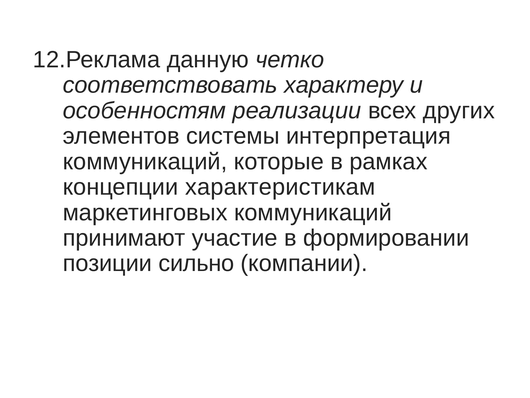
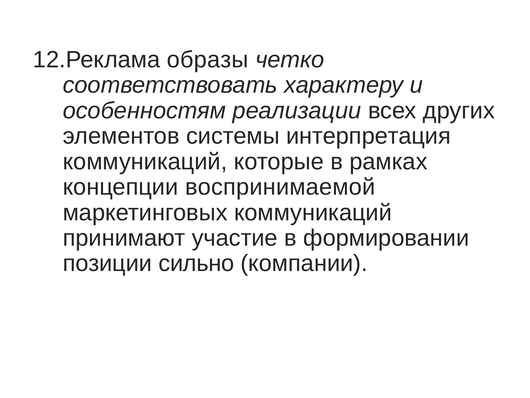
данную: данную -> образы
характеристикам: характеристикам -> воспринимаемой
